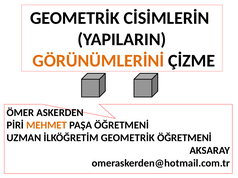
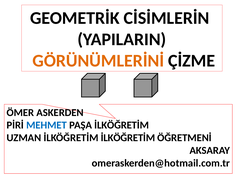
MEHMET colour: orange -> blue
PAŞA ÖĞRETMENİ: ÖĞRETMENİ -> İLKÖĞRETİM
İLKÖĞRETİM GEOMETRİK: GEOMETRİK -> İLKÖĞRETİM
